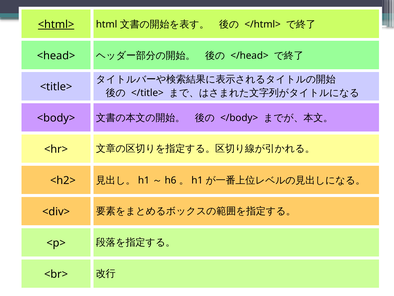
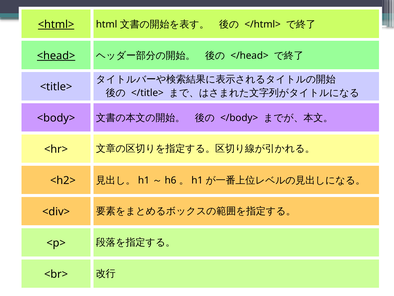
<head> underline: none -> present
